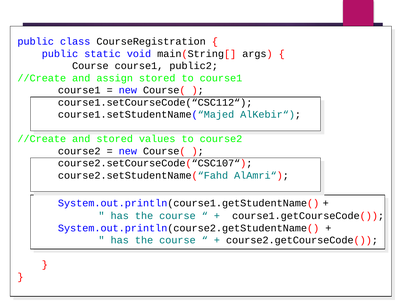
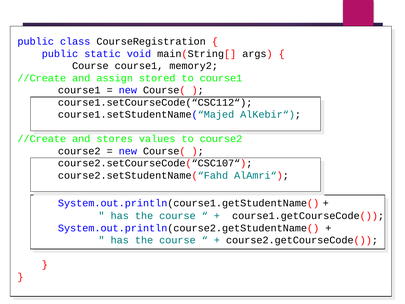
public2: public2 -> memory2
and stored: stored -> stores
